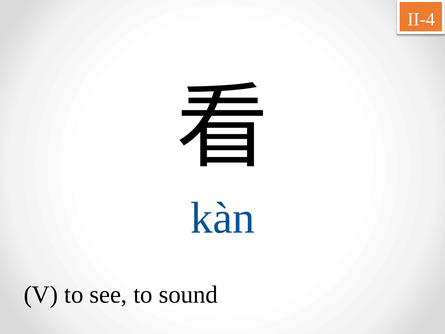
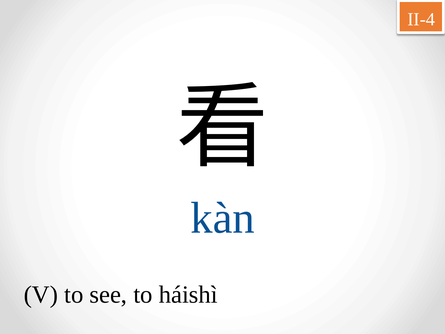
sound: sound -> háishì
